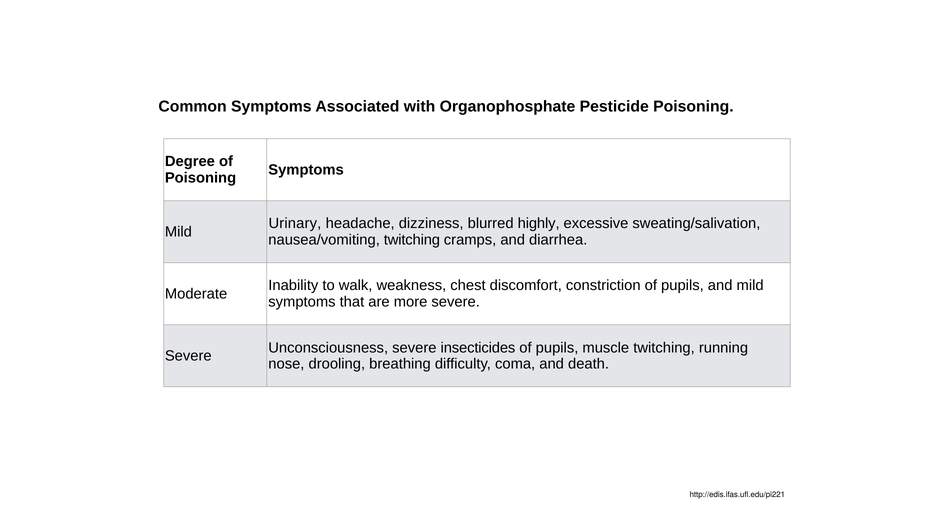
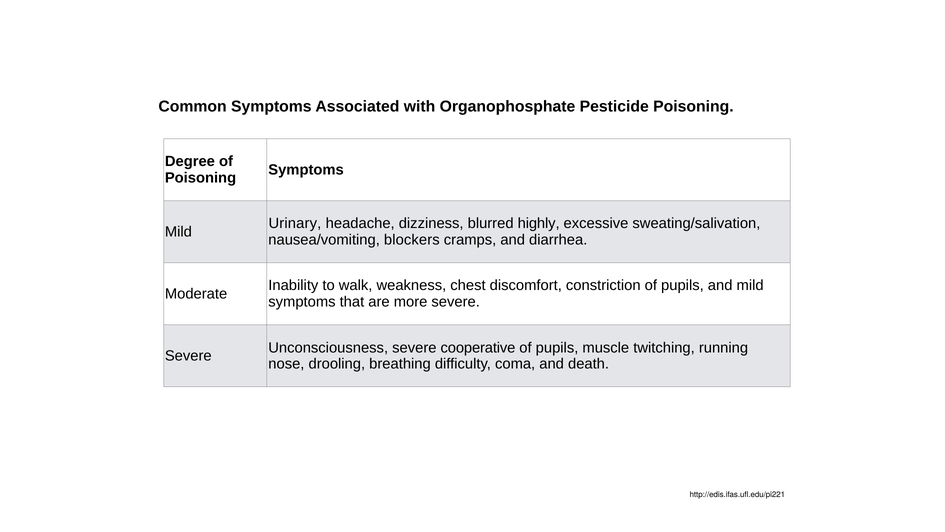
nausea/vomiting twitching: twitching -> blockers
insecticides: insecticides -> cooperative
